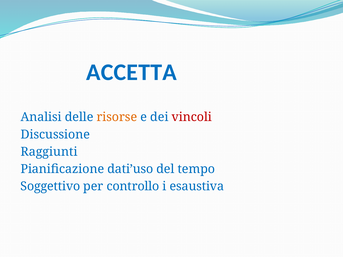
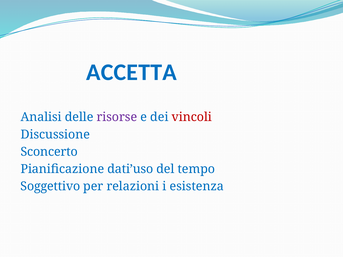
risorse colour: orange -> purple
Raggiunti: Raggiunti -> Sconcerto
controllo: controllo -> relazioni
esaustiva: esaustiva -> esistenza
